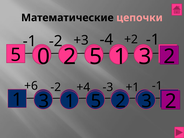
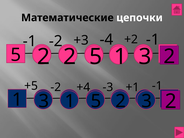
цепочки colour: pink -> white
0 at (44, 57): 0 -> 2
+6: +6 -> +5
